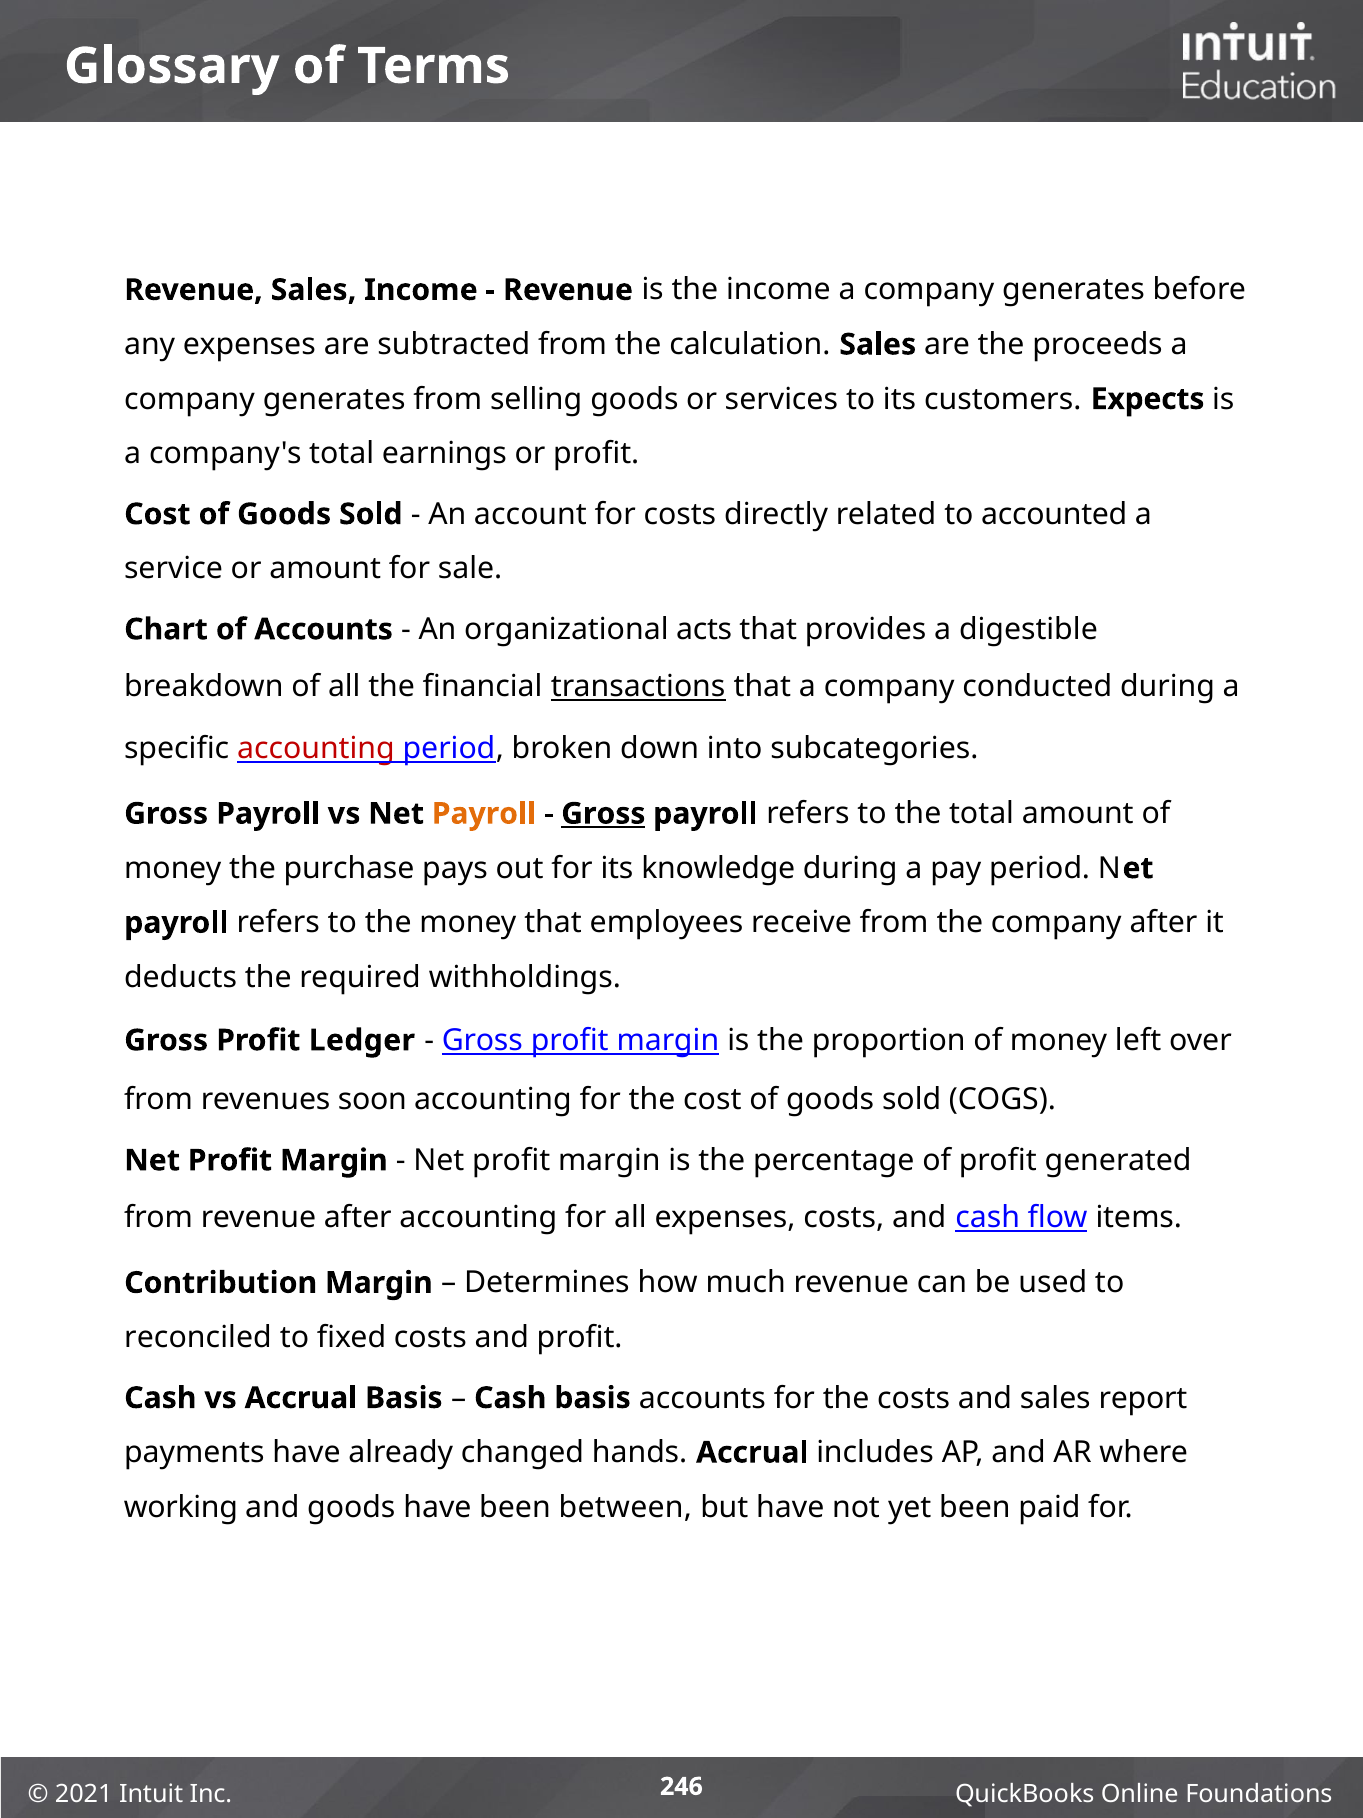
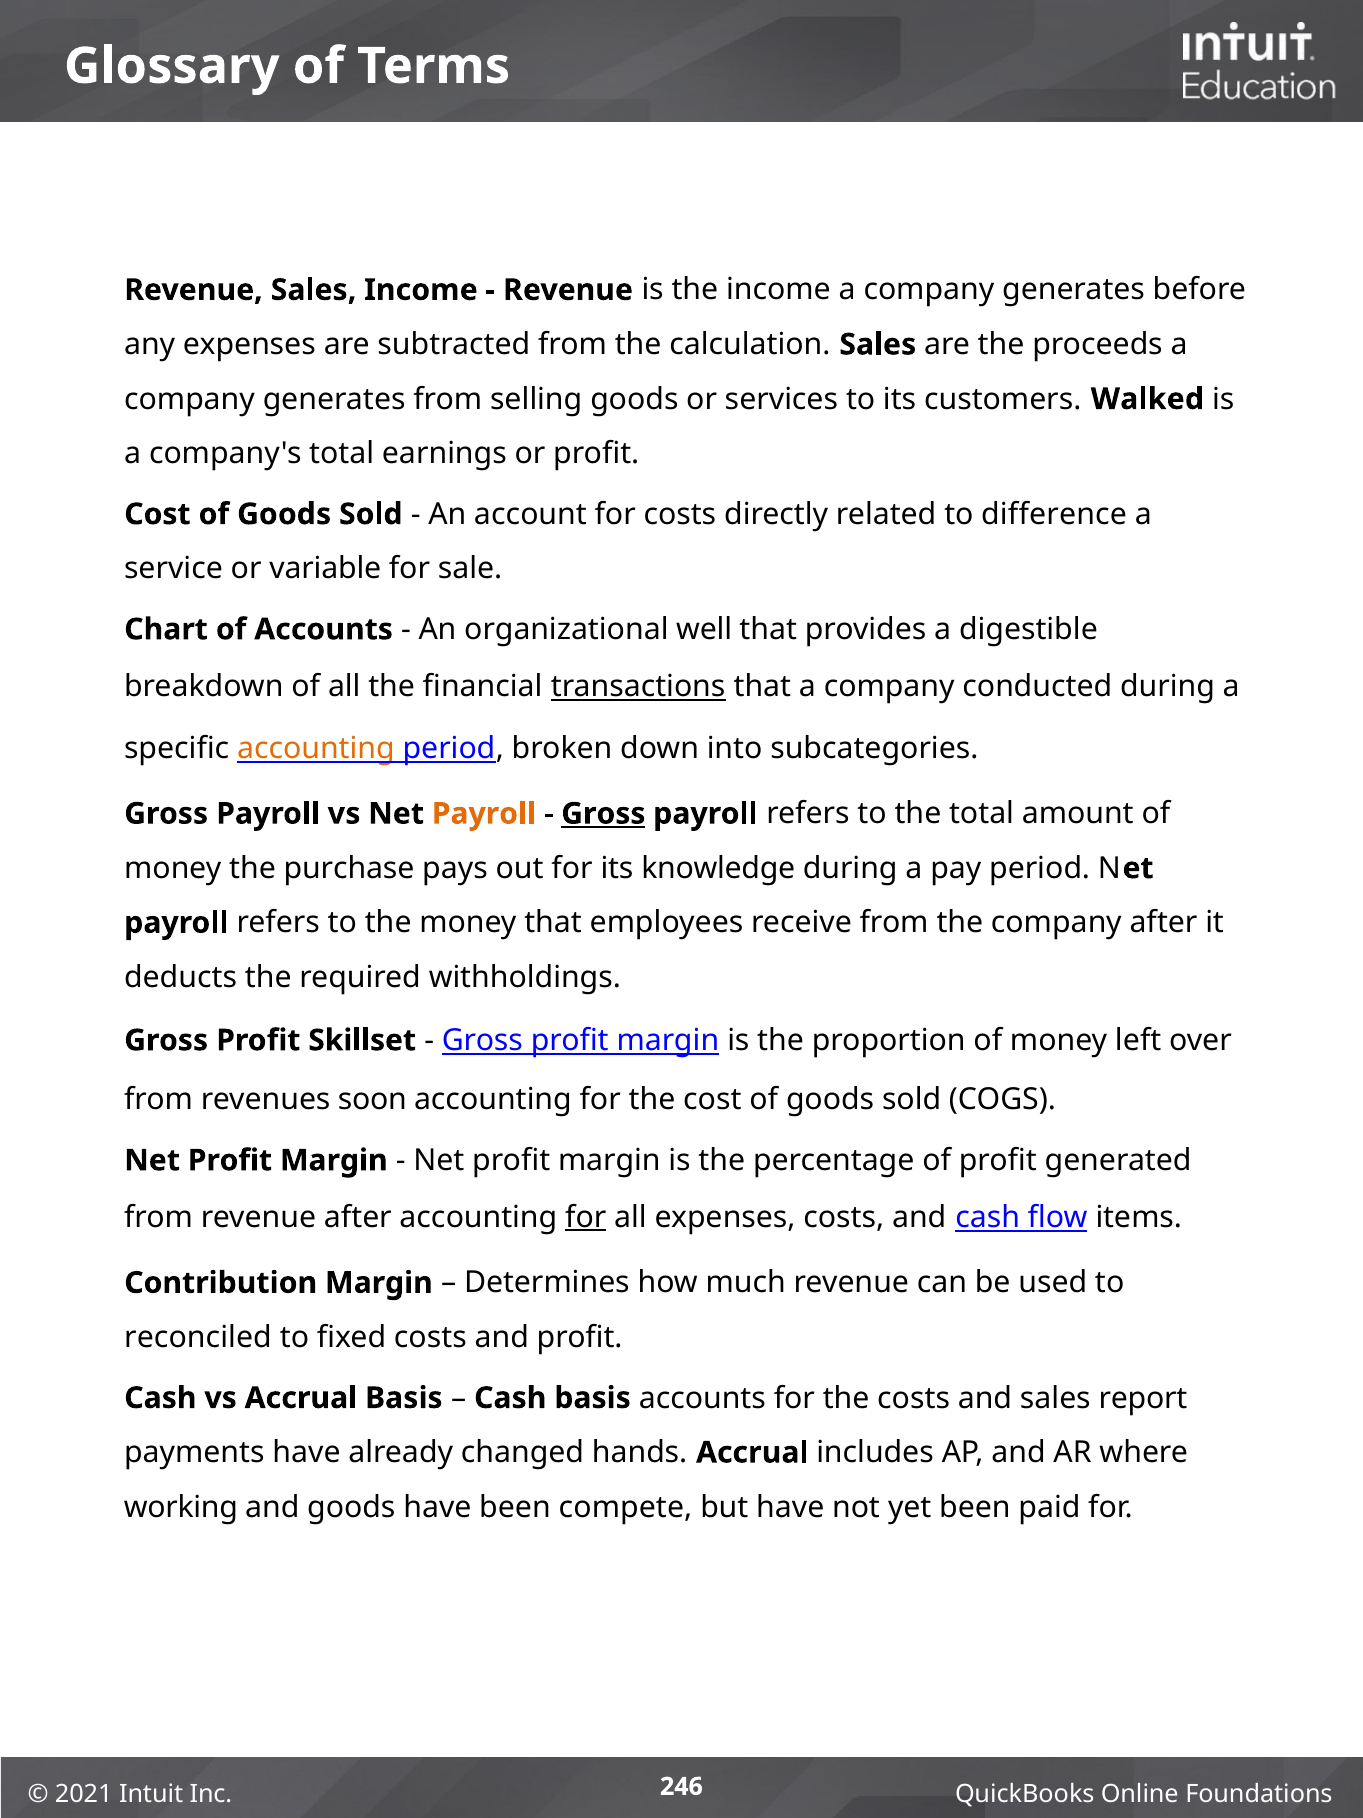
Expects: Expects -> Walked
accounted: accounted -> difference
or amount: amount -> variable
acts: acts -> well
accounting at (316, 748) colour: red -> orange
Ledger: Ledger -> Skillset
for at (586, 1217) underline: none -> present
between: between -> compete
